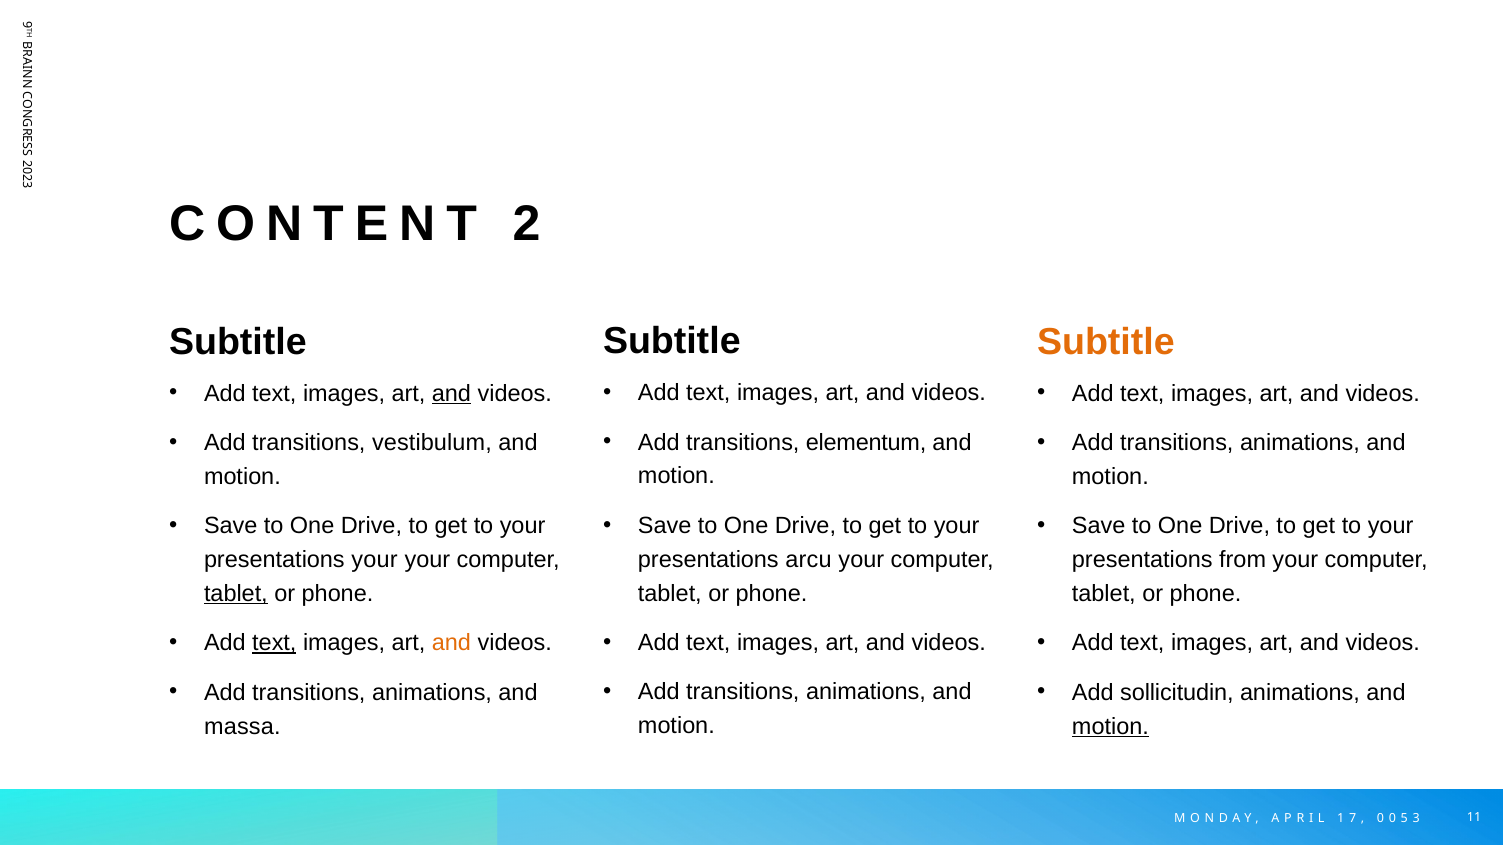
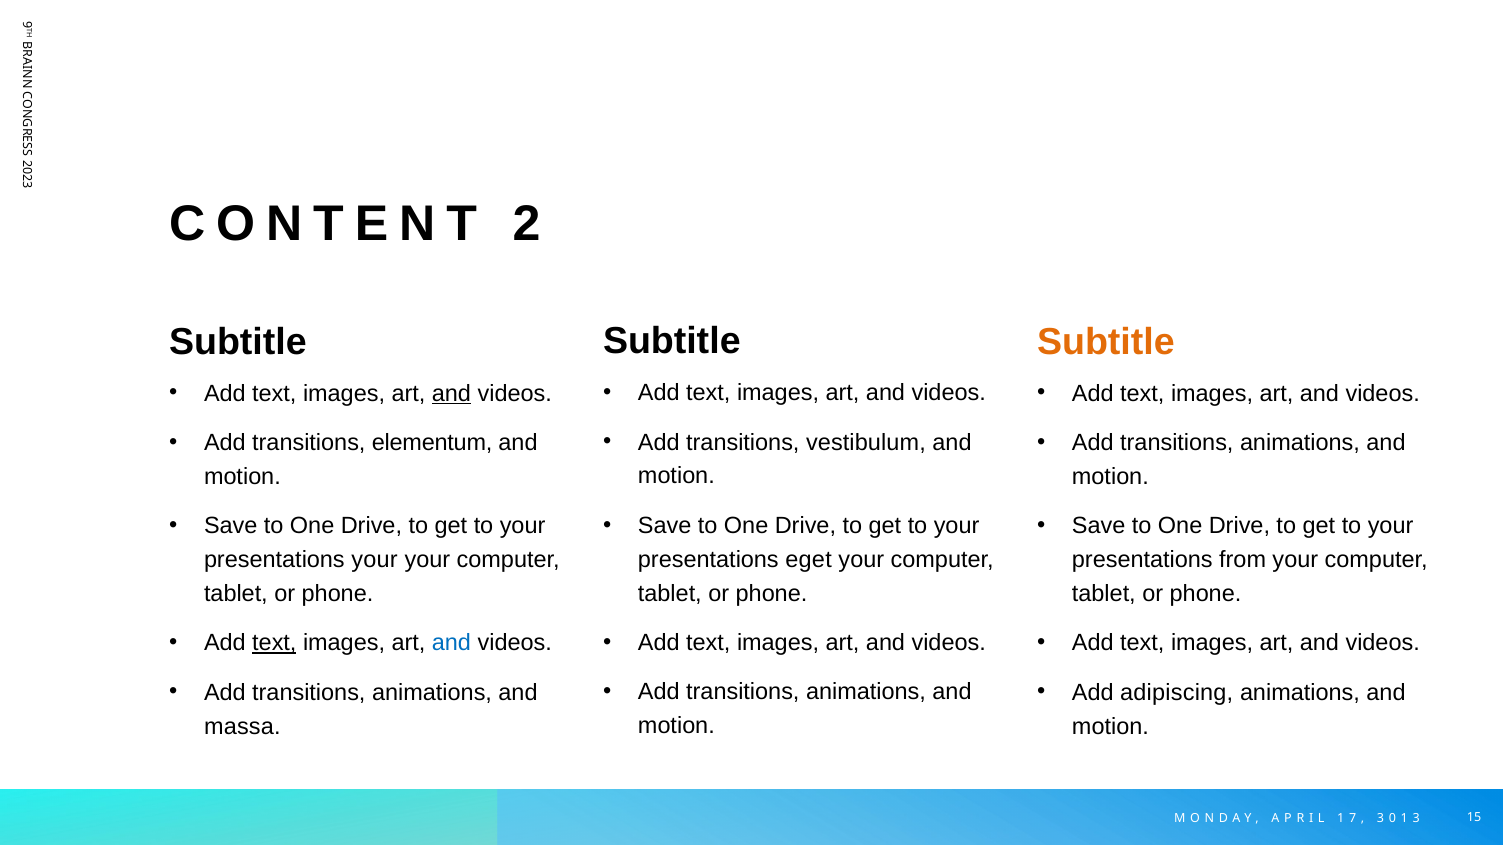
elementum: elementum -> vestibulum
vestibulum: vestibulum -> elementum
arcu: arcu -> eget
tablet at (236, 594) underline: present -> none
and at (451, 643) colour: orange -> blue
sollicitudin: sollicitudin -> adipiscing
motion at (1110, 727) underline: present -> none
0 at (1380, 819): 0 -> 3
5 at (1404, 819): 5 -> 1
11: 11 -> 15
